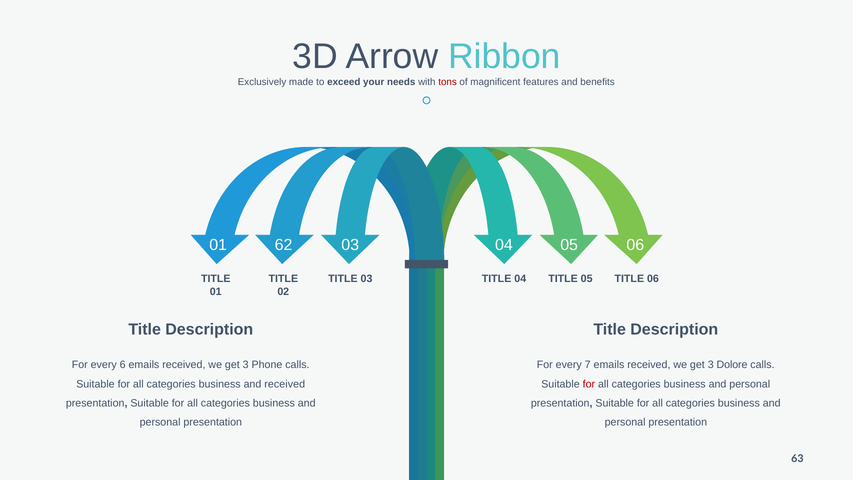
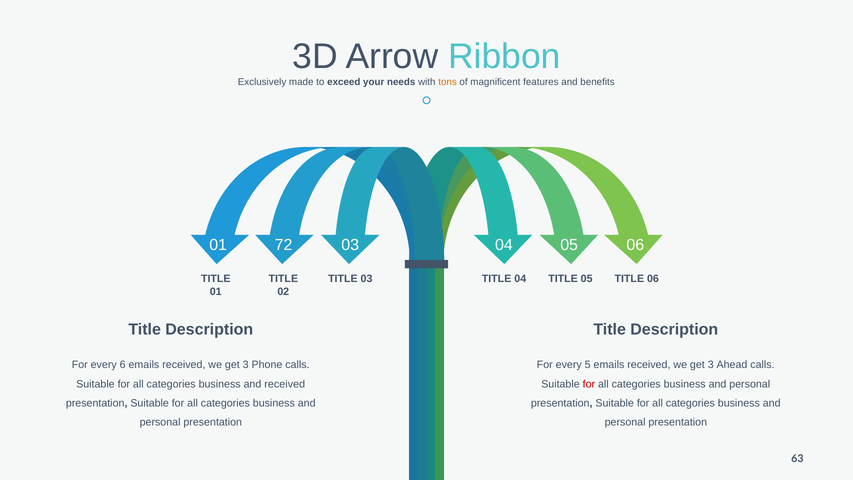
tons colour: red -> orange
62: 62 -> 72
7: 7 -> 5
Dolore: Dolore -> Ahead
